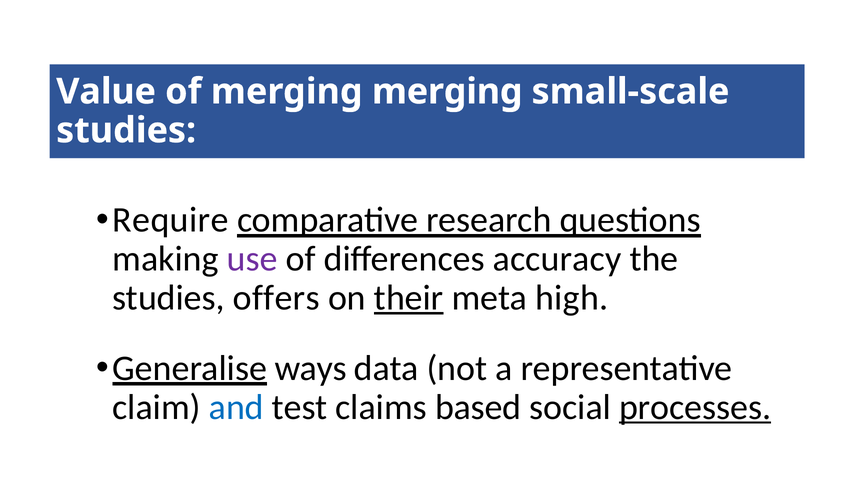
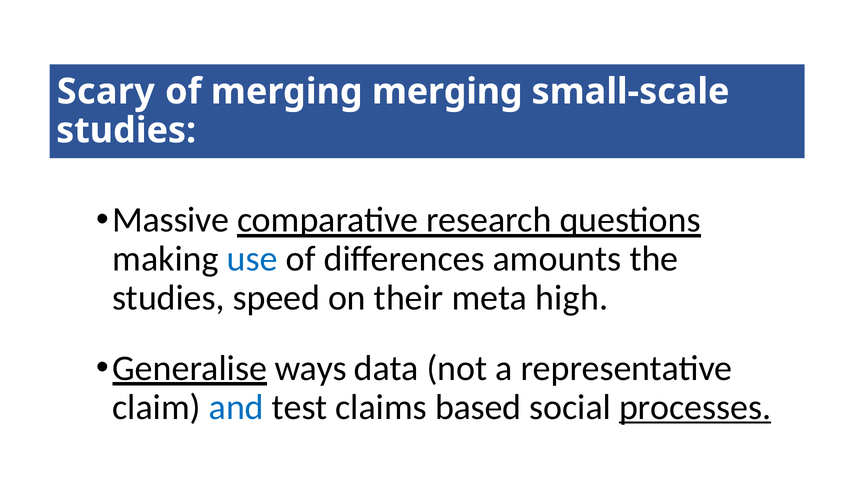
Value: Value -> Scary
Require: Require -> Massive
use colour: purple -> blue
accuracy: accuracy -> amounts
offers: offers -> speed
their underline: present -> none
